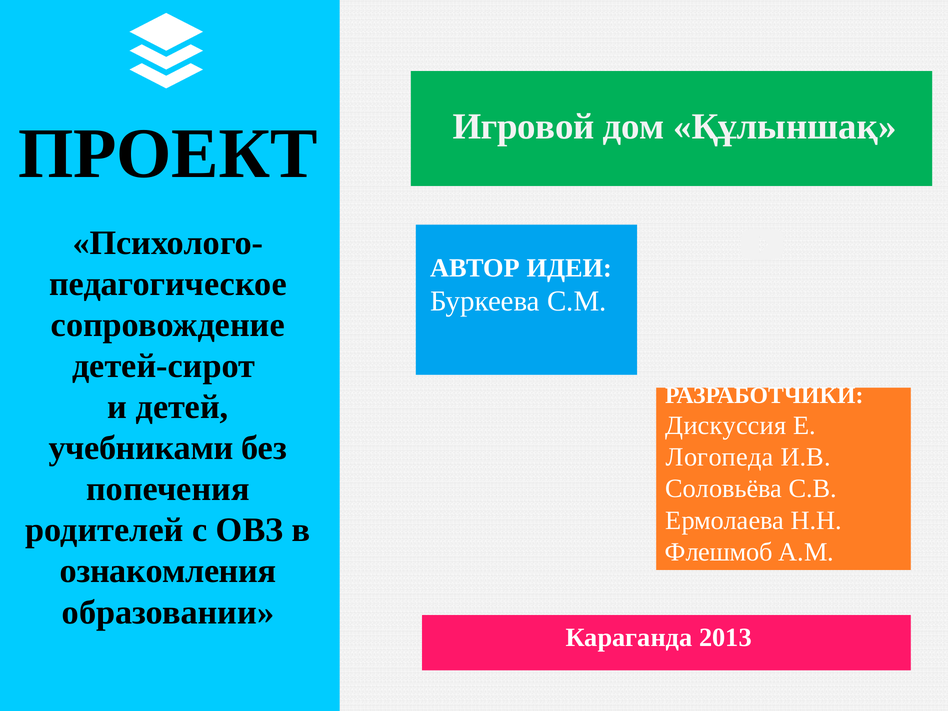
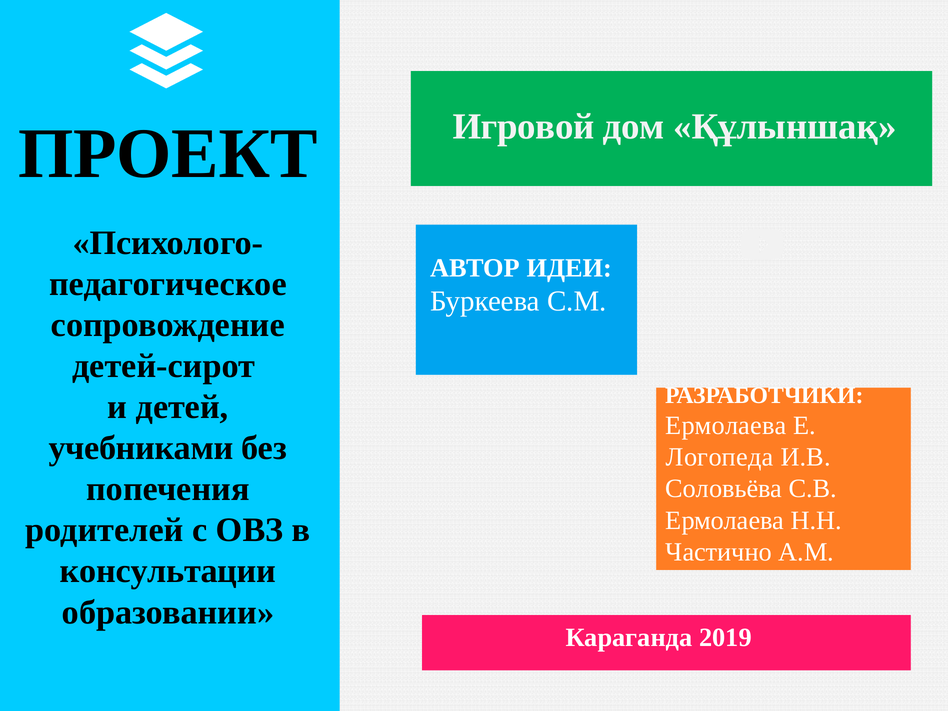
Дискуссия at (726, 426): Дискуссия -> Ермолаева
Флешмоб: Флешмоб -> Частично
ознакомления: ознакомления -> консультации
2013: 2013 -> 2019
